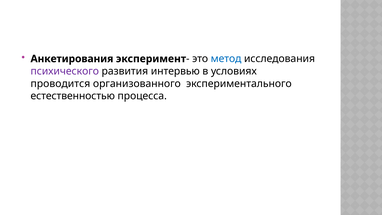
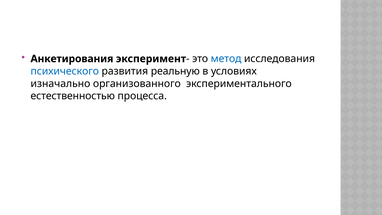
психического colour: purple -> blue
интервью: интервью -> реальную
проводится: проводится -> изначально
